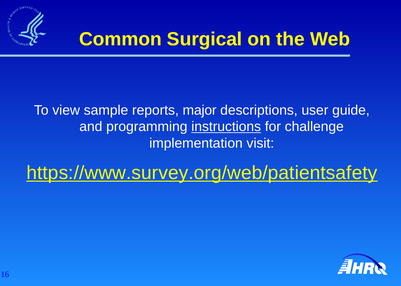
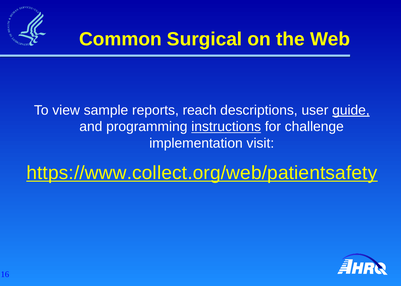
major: major -> reach
guide underline: none -> present
https://www.survey.org/web/patientsafety: https://www.survey.org/web/patientsafety -> https://www.collect.org/web/patientsafety
